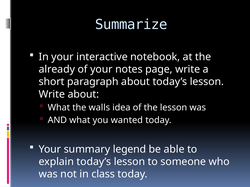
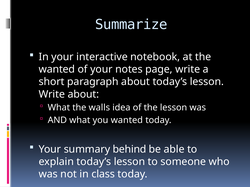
already at (57, 69): already -> wanted
legend: legend -> behind
